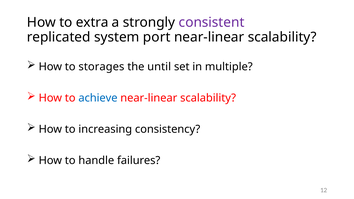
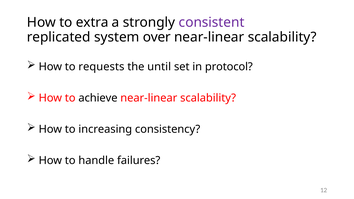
port: port -> over
storages: storages -> requests
multiple: multiple -> protocol
achieve colour: blue -> black
